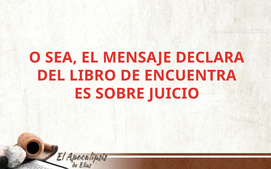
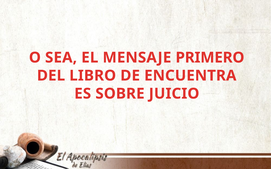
DECLARA: DECLARA -> PRIMERO
